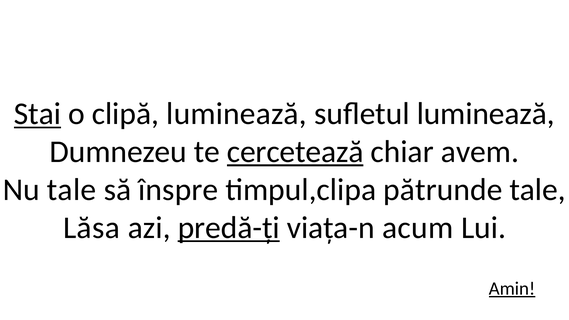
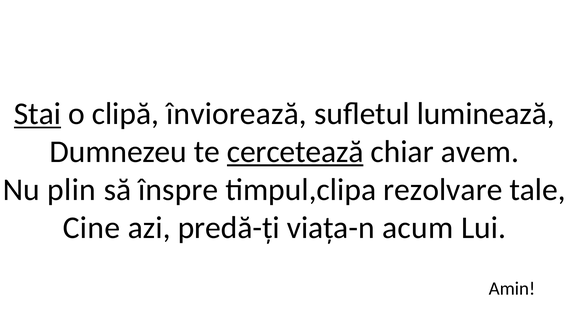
clipă luminează: luminează -> înviorează
Nu tale: tale -> plin
pătrunde: pătrunde -> rezolvare
Lăsa: Lăsa -> Cine
predă-ți underline: present -> none
Amin underline: present -> none
